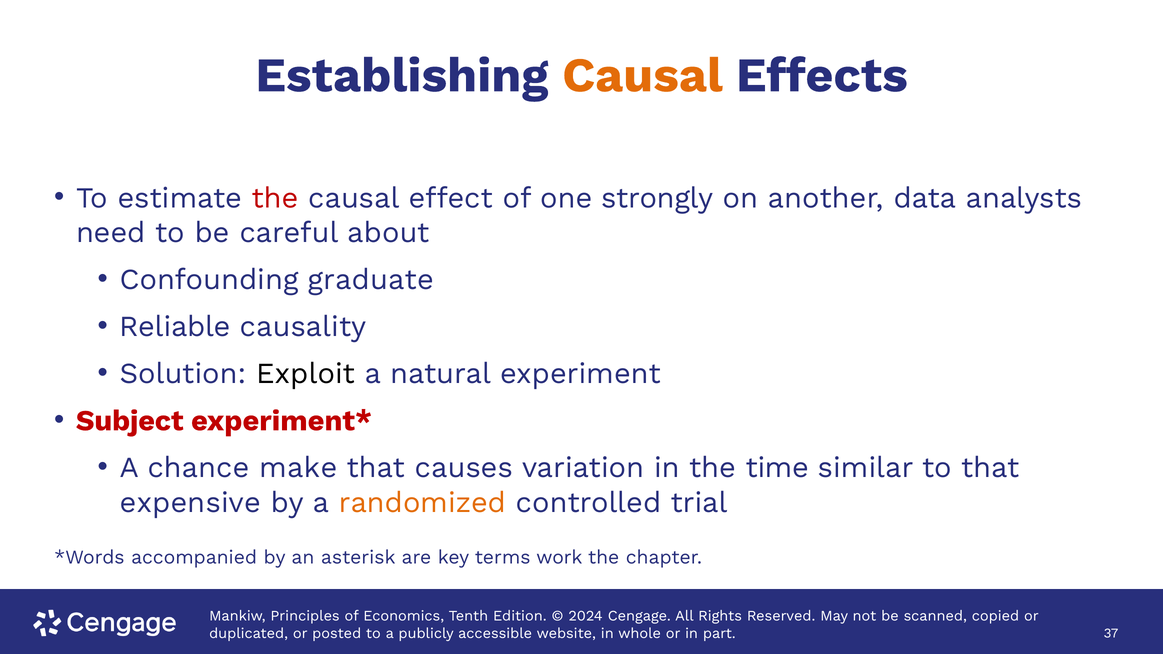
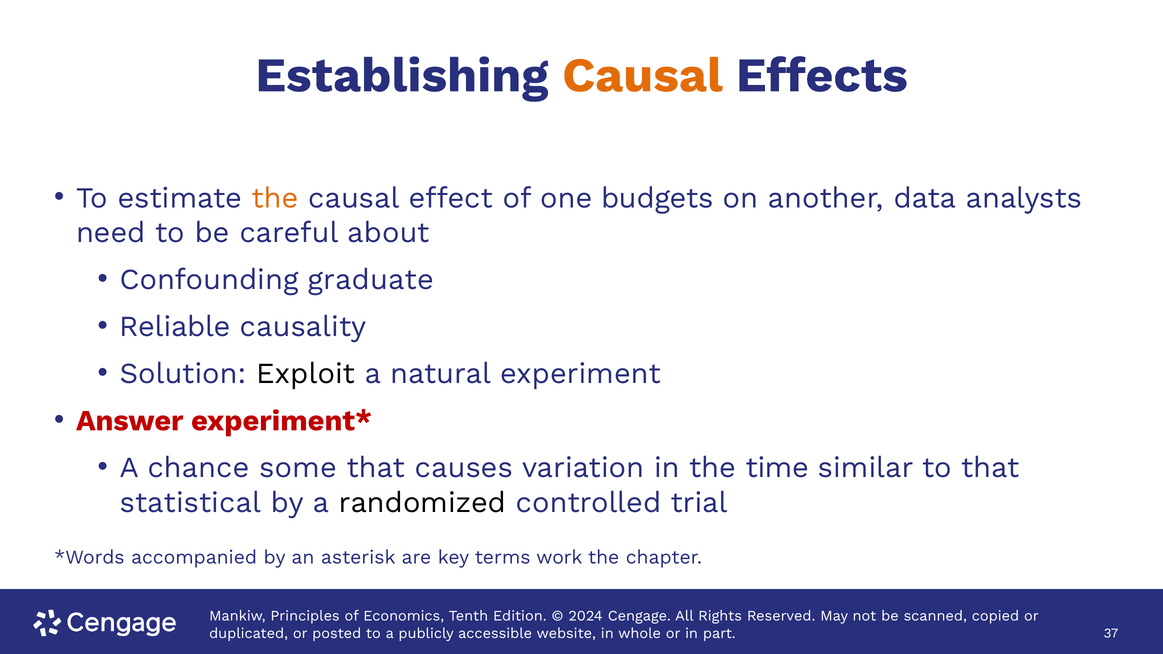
the at (275, 198) colour: red -> orange
strongly: strongly -> budgets
Subject: Subject -> Answer
make: make -> some
expensive: expensive -> statistical
randomized colour: orange -> black
